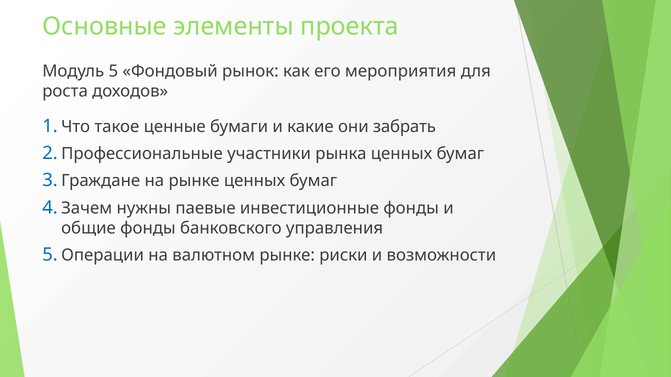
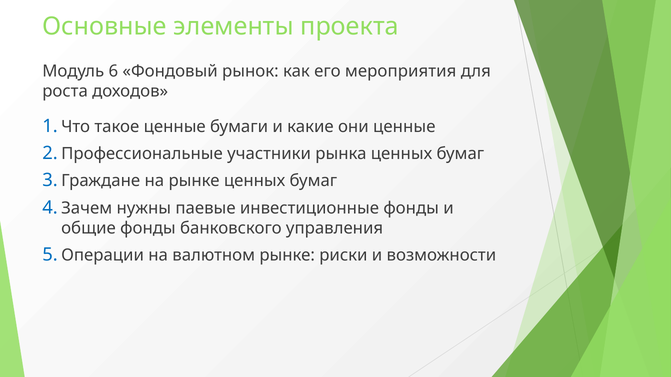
5: 5 -> 6
они забрать: забрать -> ценные
